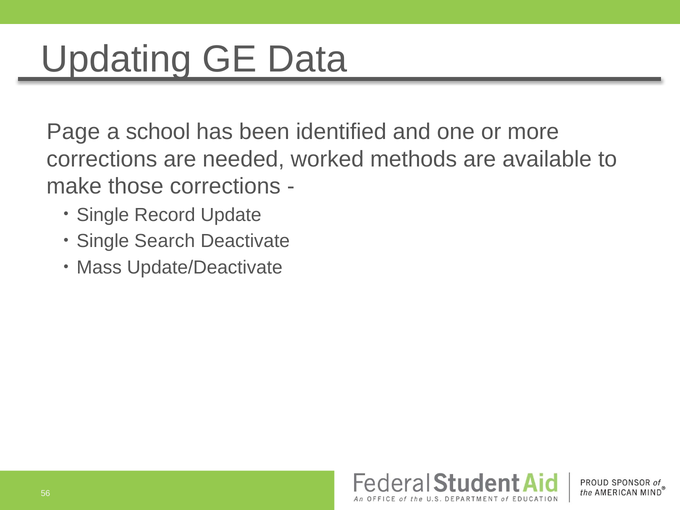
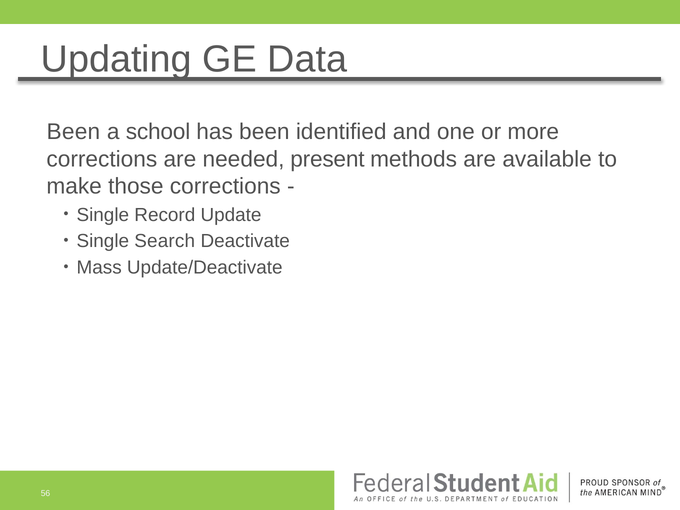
Page at (73, 132): Page -> Been
worked: worked -> present
